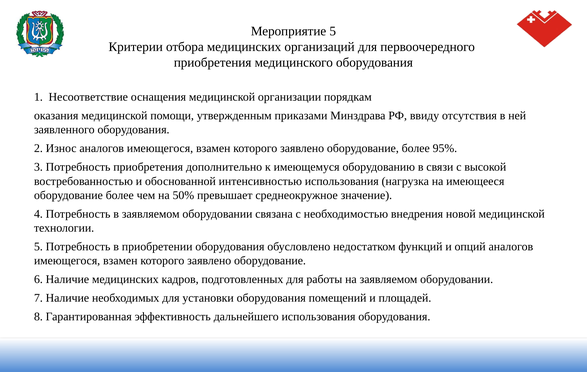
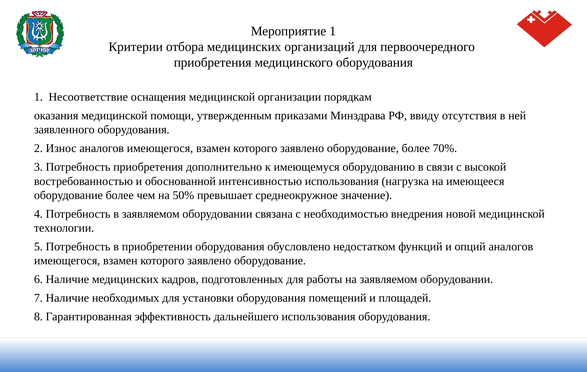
Мероприятие 5: 5 -> 1
95%: 95% -> 70%
